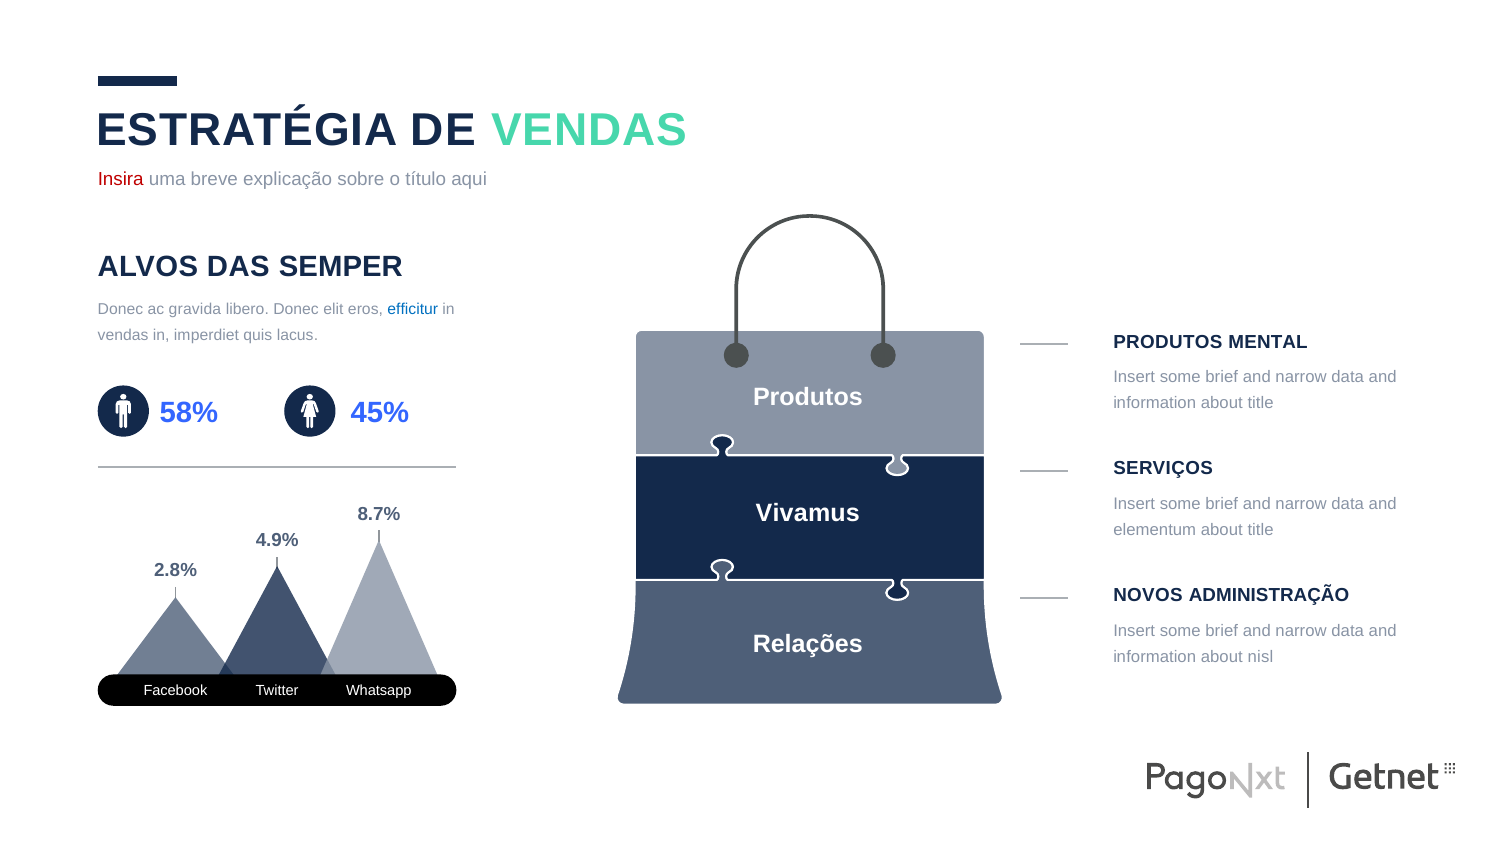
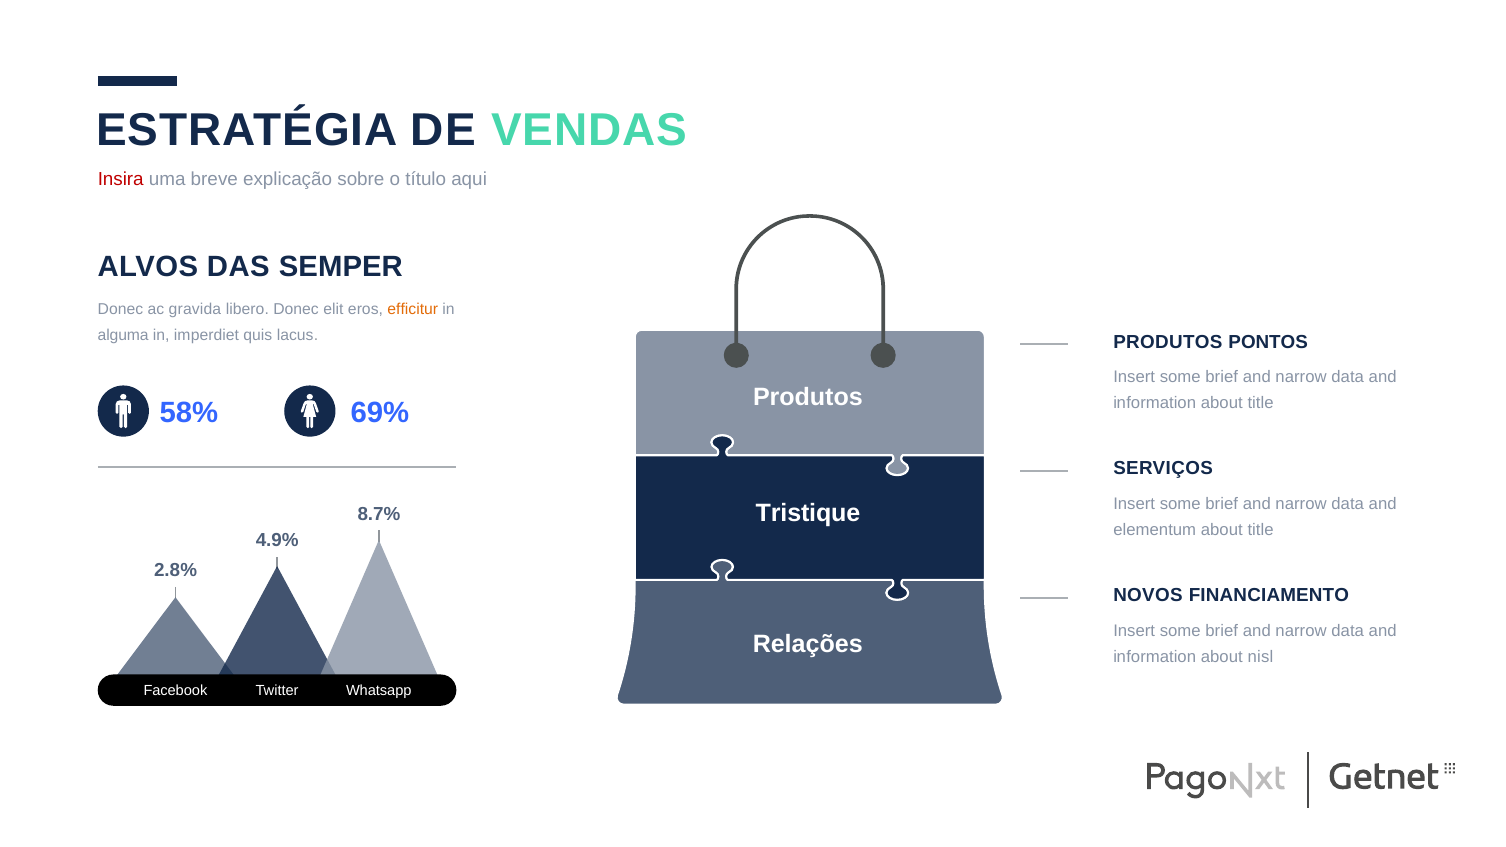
efficitur colour: blue -> orange
vendas at (123, 336): vendas -> alguma
MENTAL: MENTAL -> PONTOS
45%: 45% -> 69%
Vivamus: Vivamus -> Tristique
ADMINISTRAÇÃO: ADMINISTRAÇÃO -> FINANCIAMENTO
